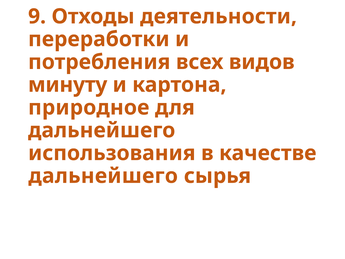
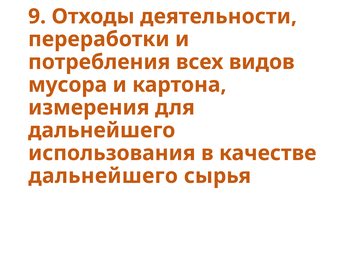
минуту: минуту -> мусора
природное: природное -> измерения
